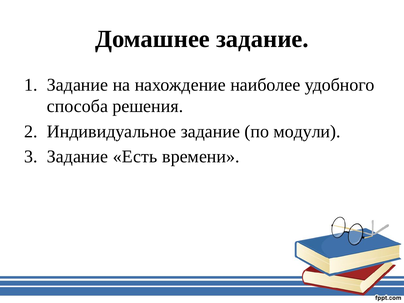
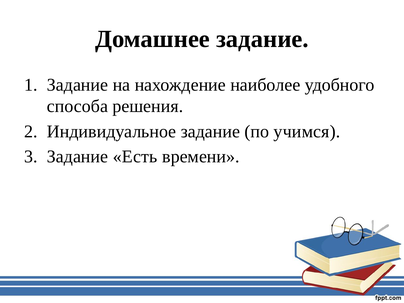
модули: модули -> учимся
